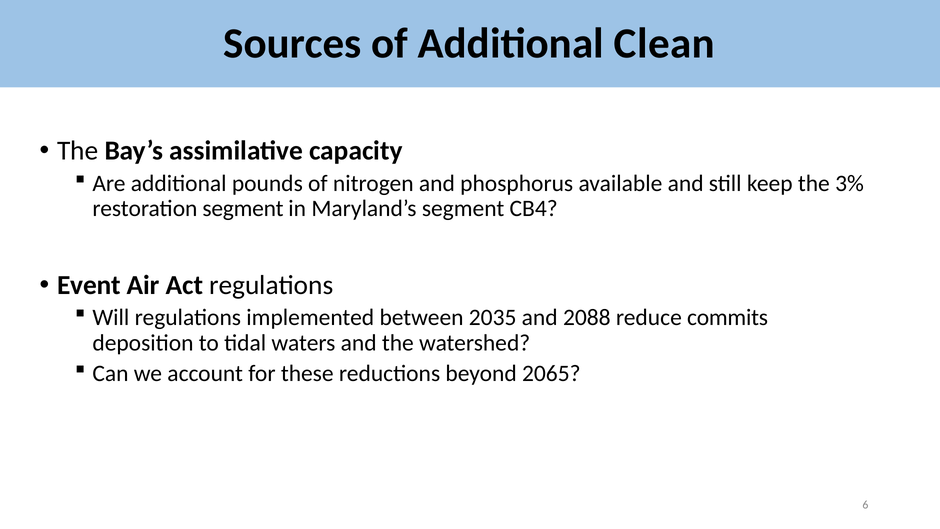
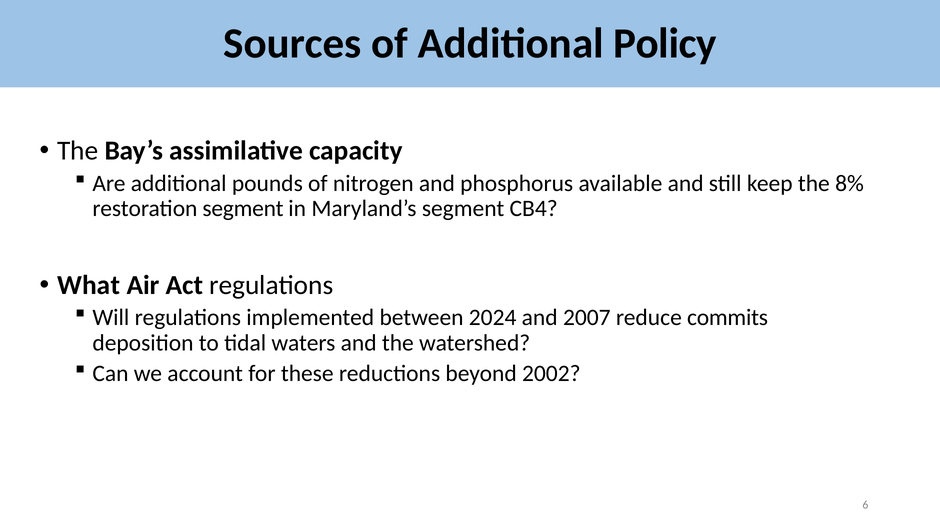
Clean: Clean -> Policy
3%: 3% -> 8%
Event: Event -> What
2035: 2035 -> 2024
2088: 2088 -> 2007
2065: 2065 -> 2002
